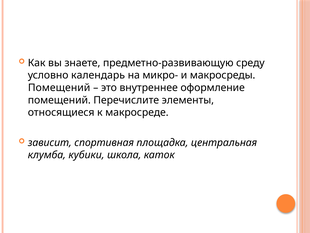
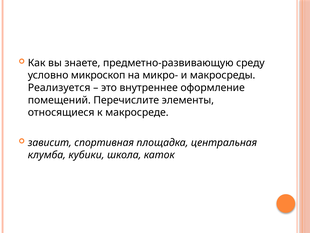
календарь: календарь -> микроскоп
Помещений at (59, 88): Помещений -> Реализуется
